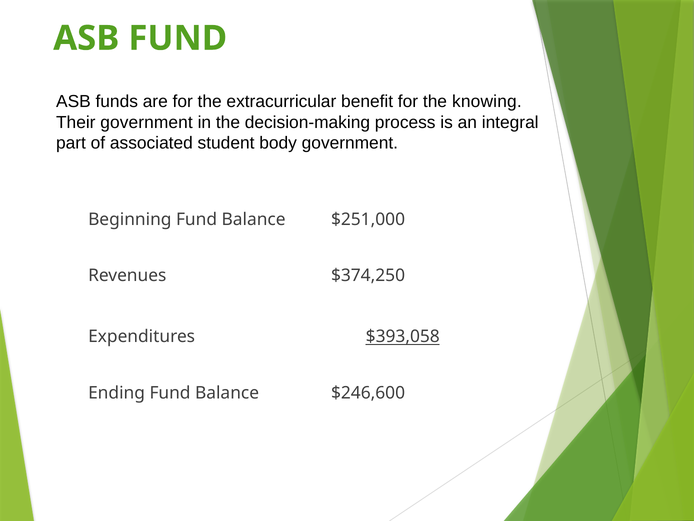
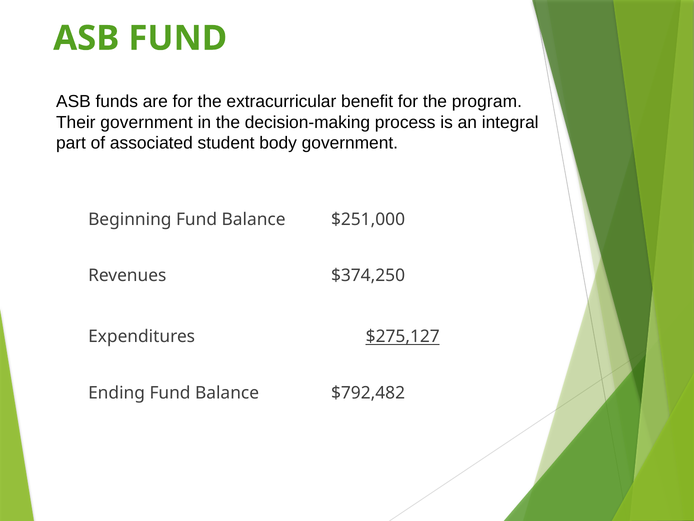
knowing: knowing -> program
$393,058: $393,058 -> $275,127
$246,600: $246,600 -> $792,482
